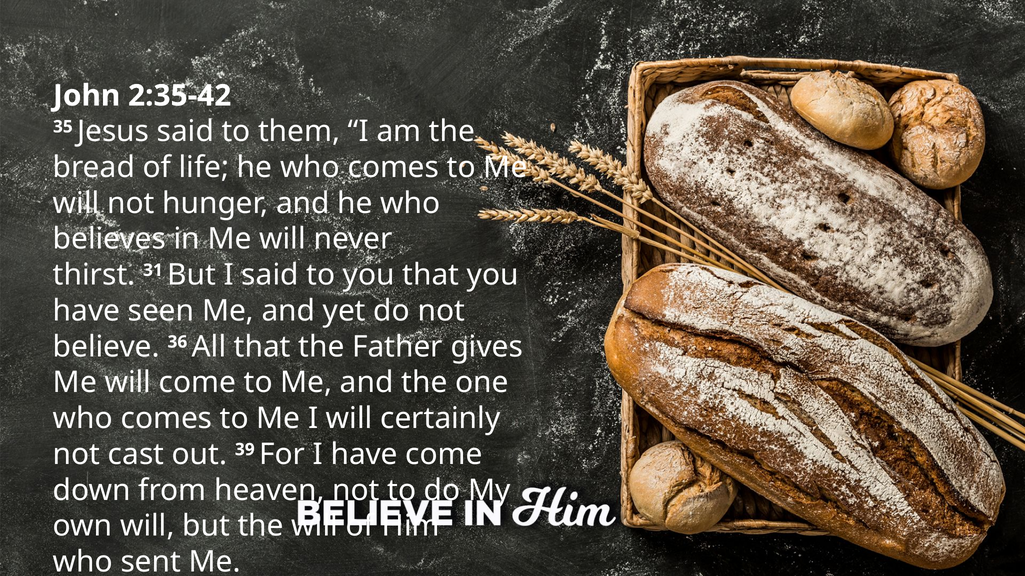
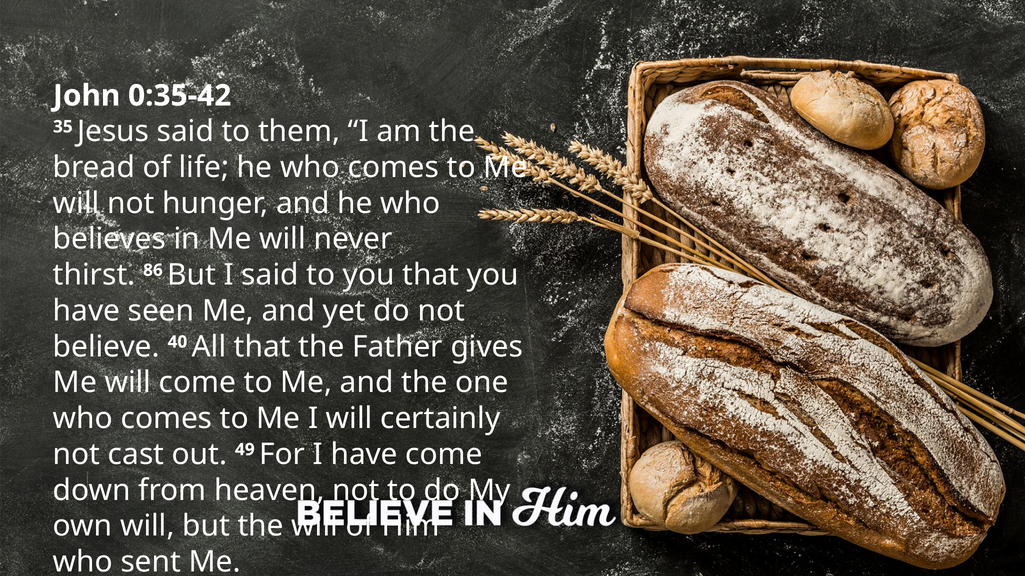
2:35-42: 2:35-42 -> 0:35-42
31: 31 -> 86
36: 36 -> 40
39: 39 -> 49
